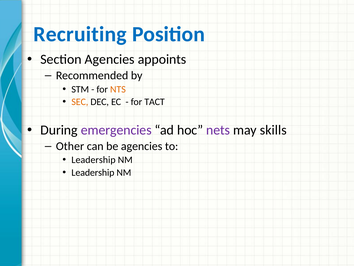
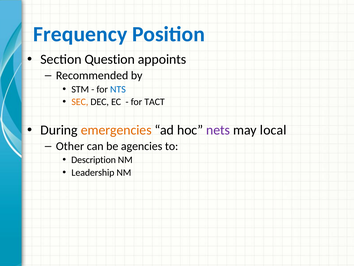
Recruiting: Recruiting -> Frequency
Section Agencies: Agencies -> Question
NTS colour: orange -> blue
emergencies colour: purple -> orange
skills: skills -> local
Leadership at (93, 160): Leadership -> Description
